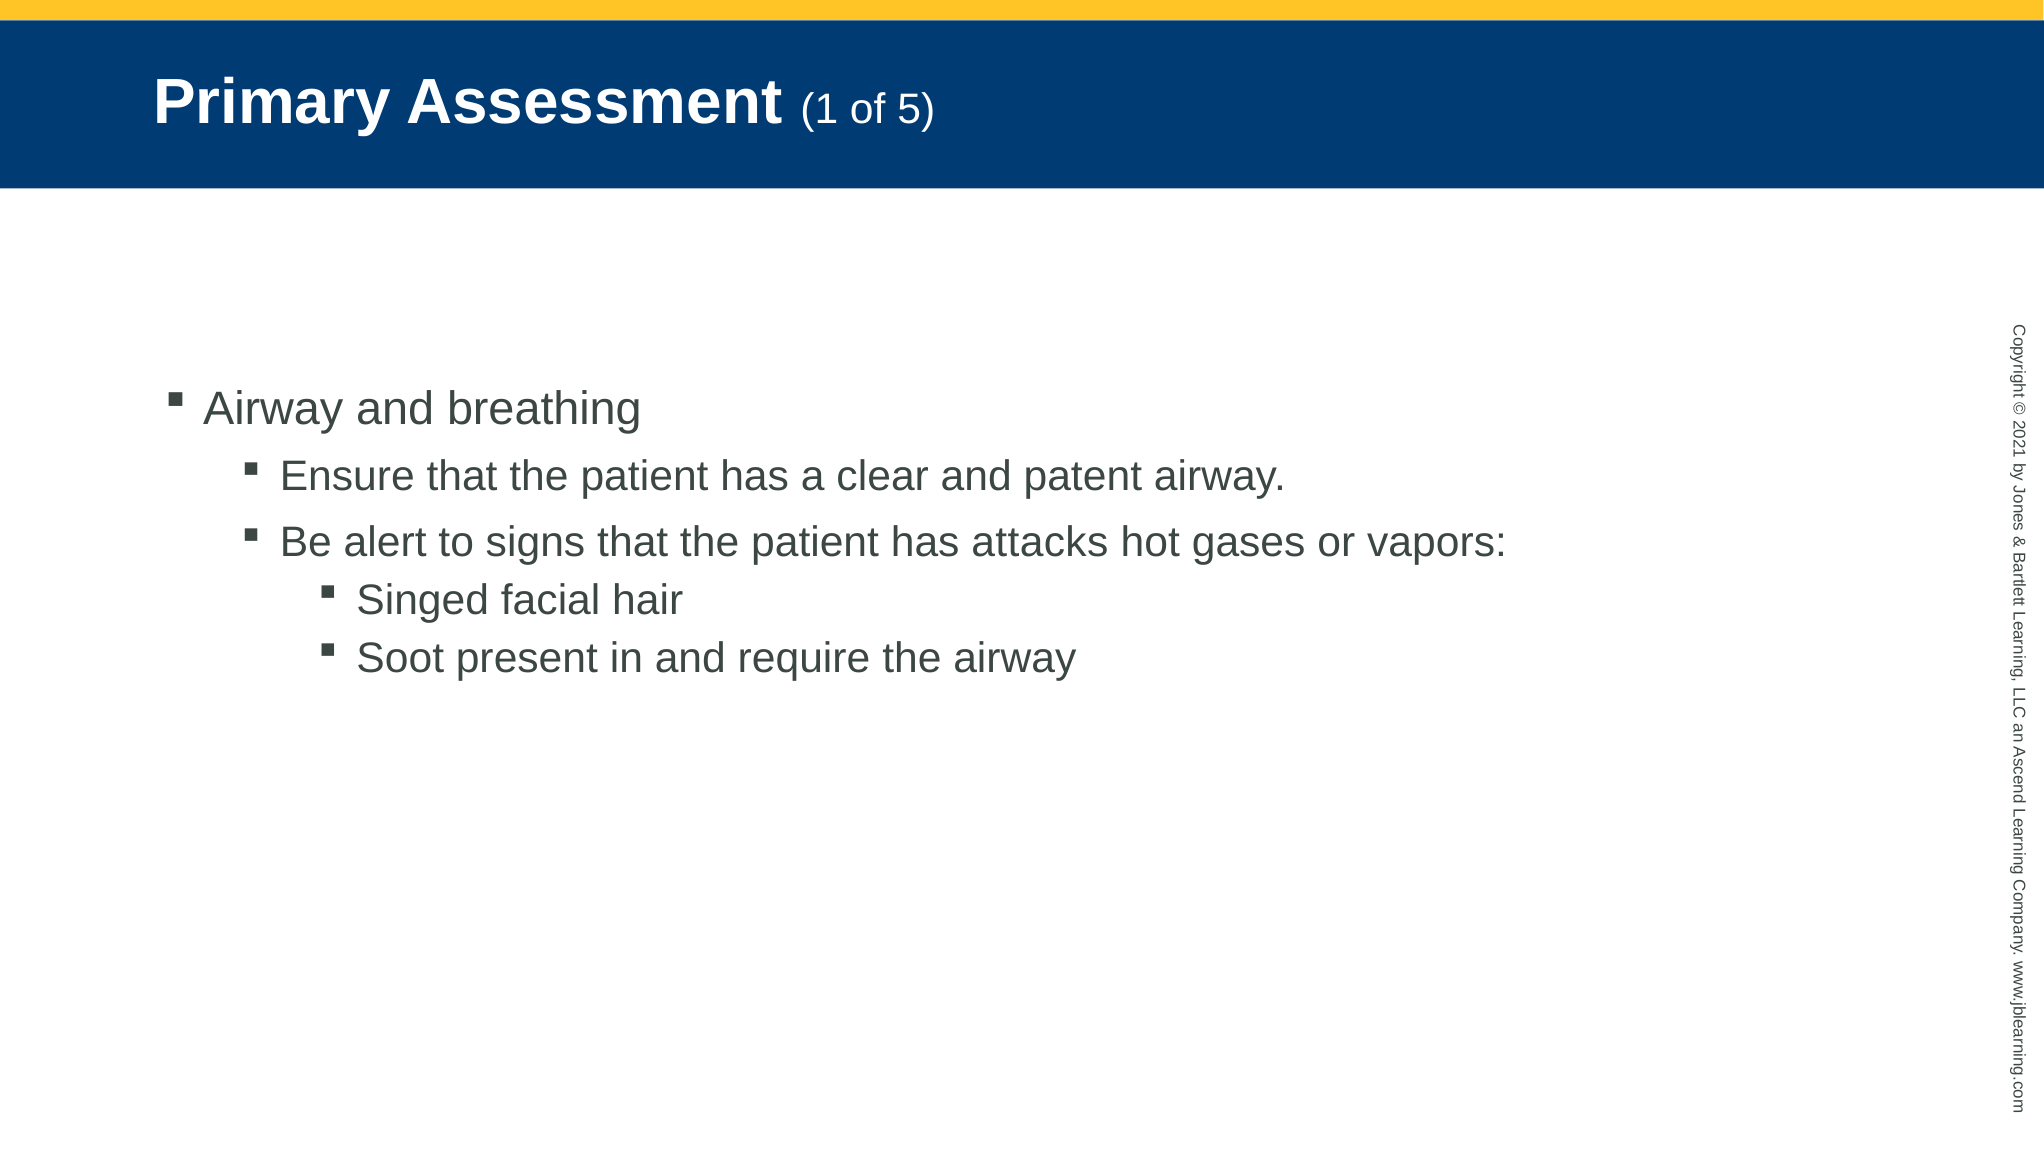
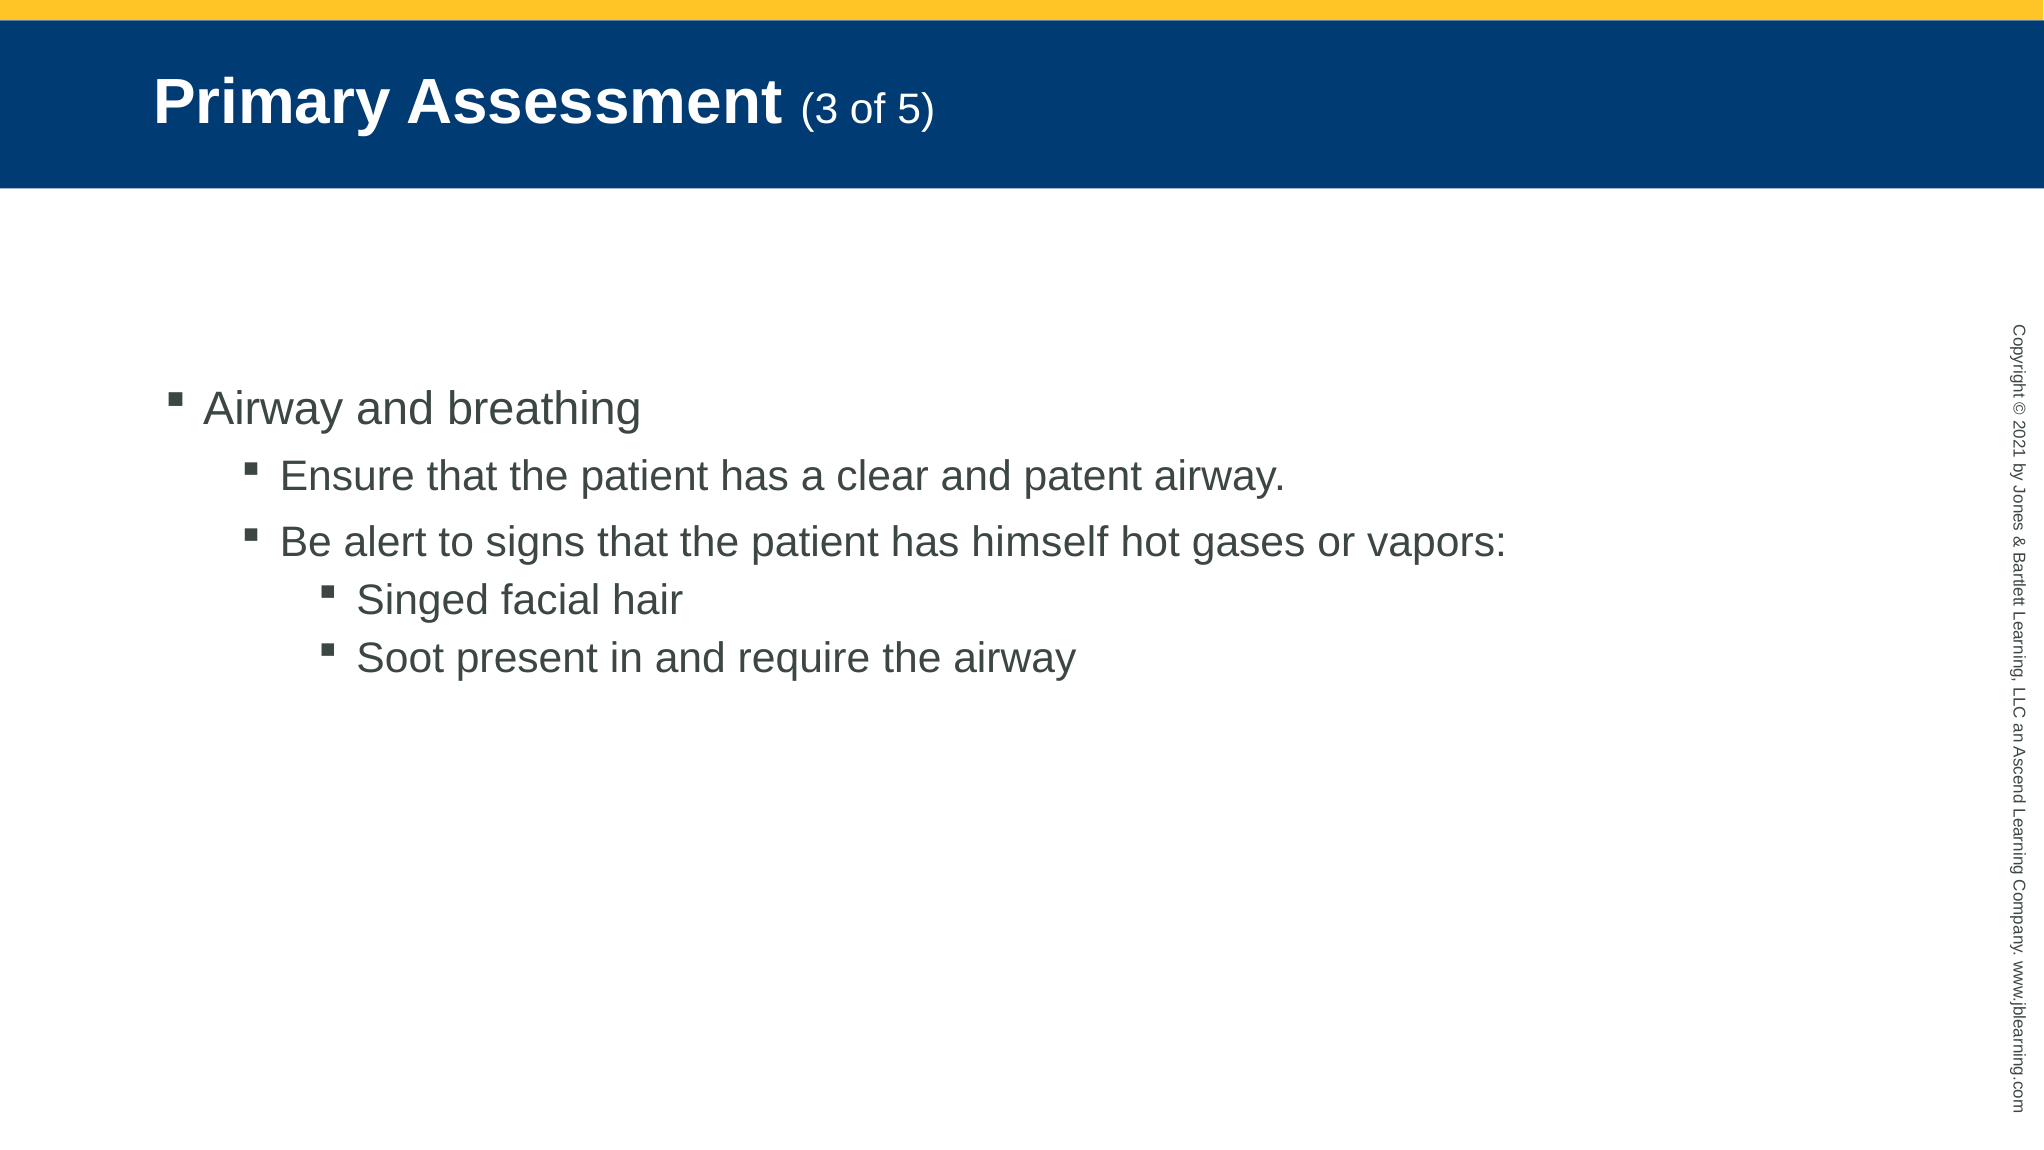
Assessment 1: 1 -> 3
attacks: attacks -> himself
